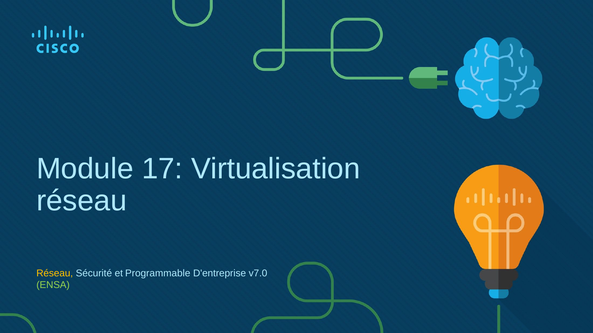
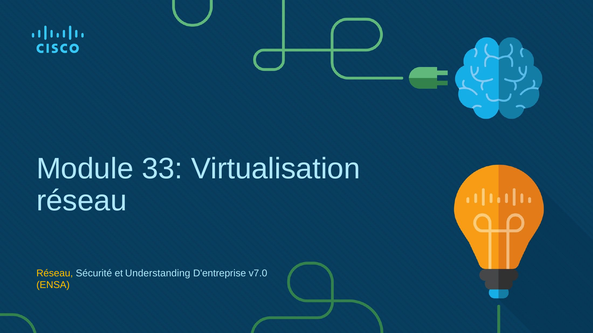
17: 17 -> 33
Programmable: Programmable -> Understanding
ENSA colour: light green -> yellow
